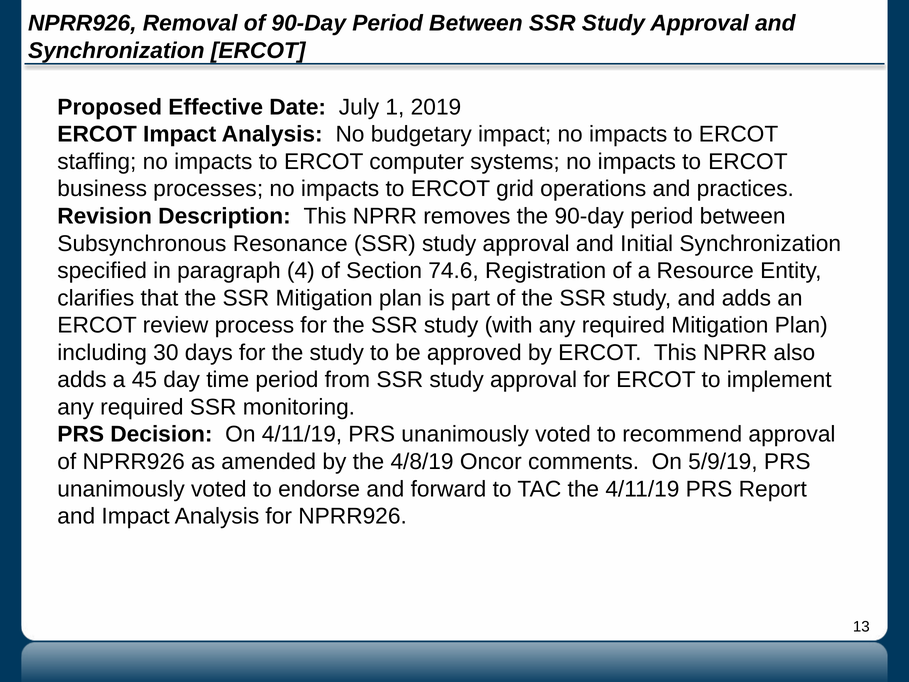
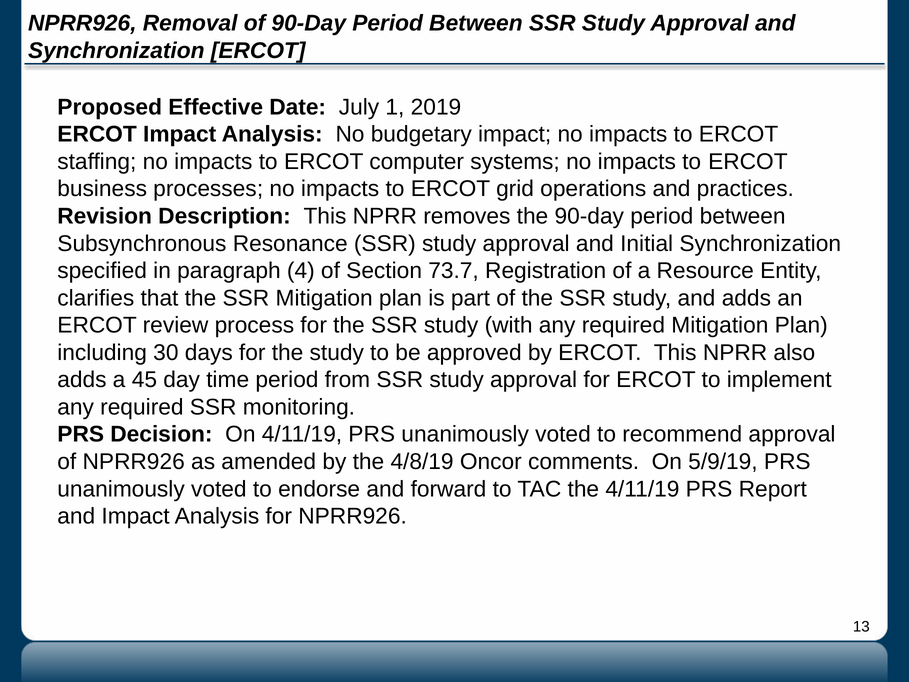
74.6: 74.6 -> 73.7
